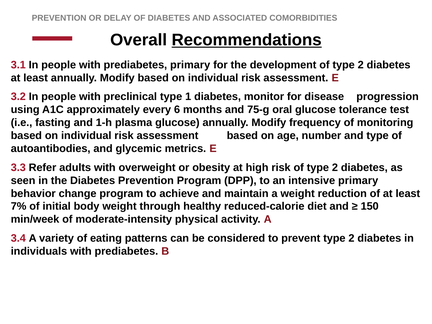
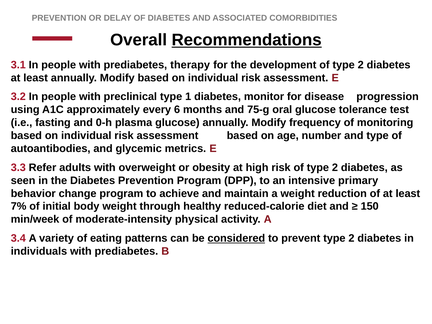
prediabetes primary: primary -> therapy
1-h: 1-h -> 0-h
considered underline: none -> present
